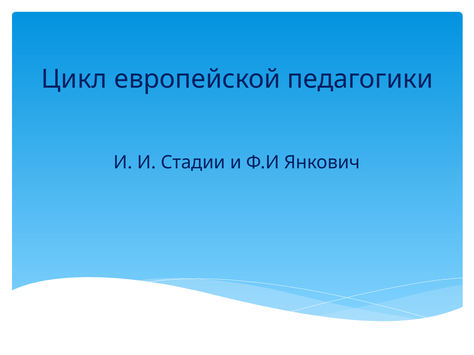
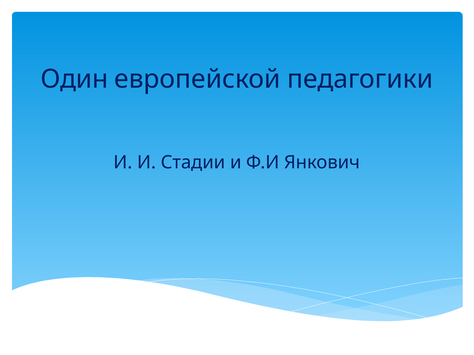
Цикл: Цикл -> Один
